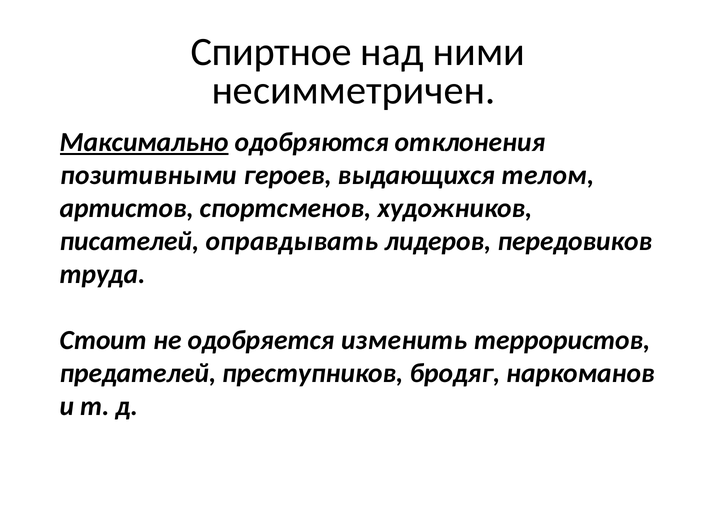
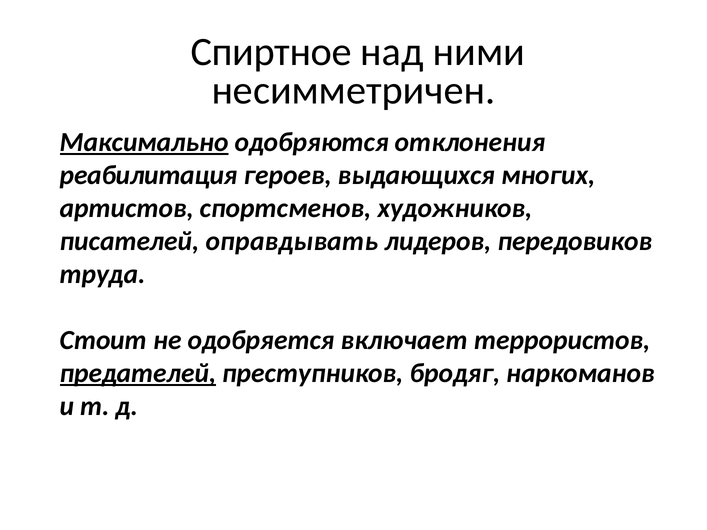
позитивными: позитивными -> реабилитация
телом: телом -> многих
изменить: изменить -> включает
предателей underline: none -> present
